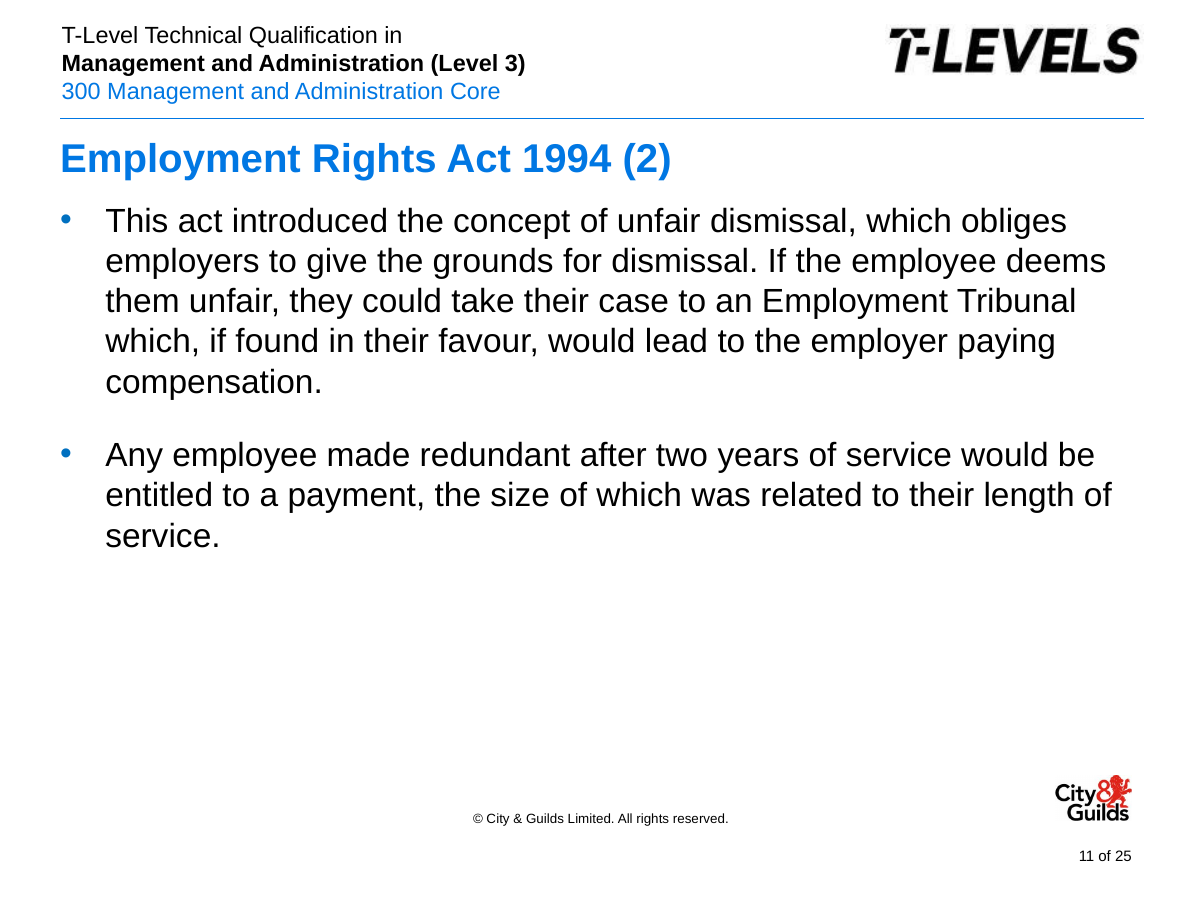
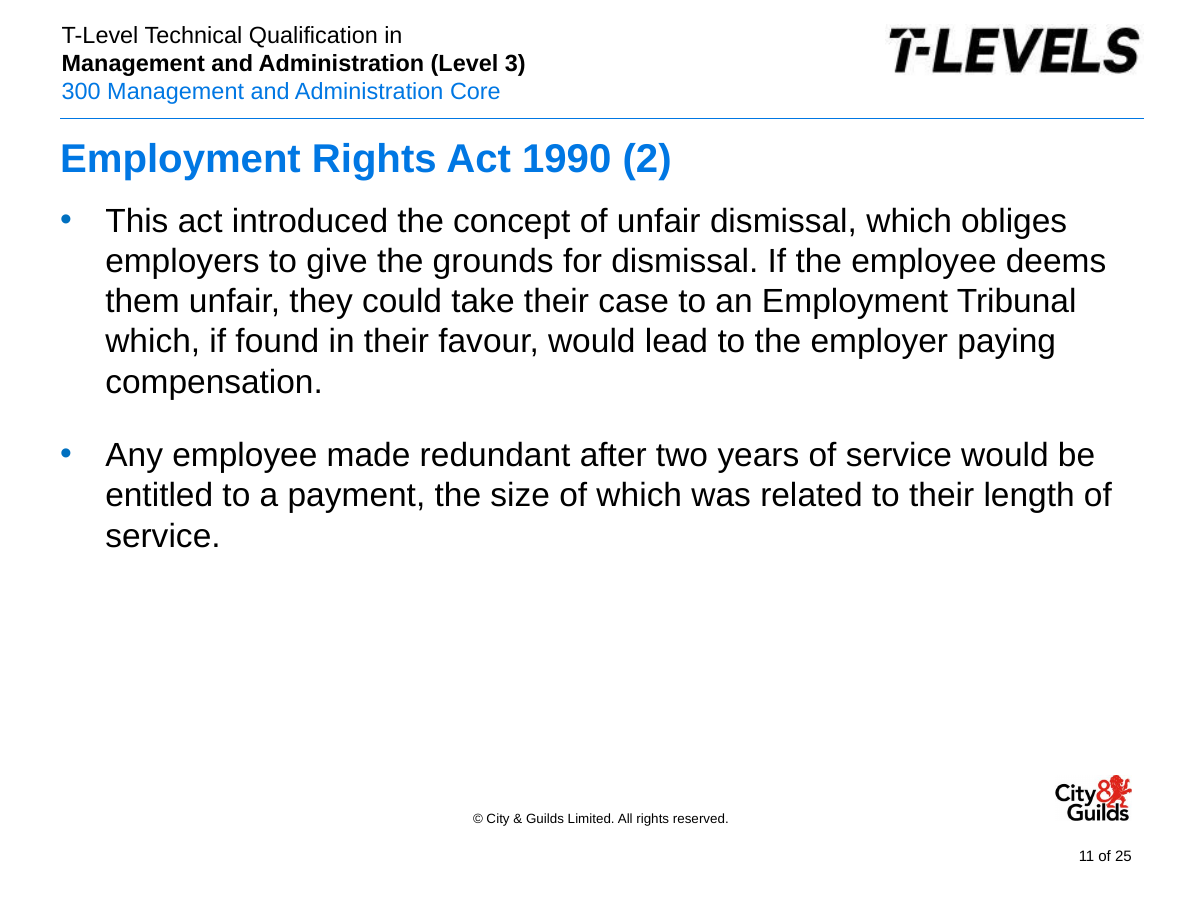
1994: 1994 -> 1990
